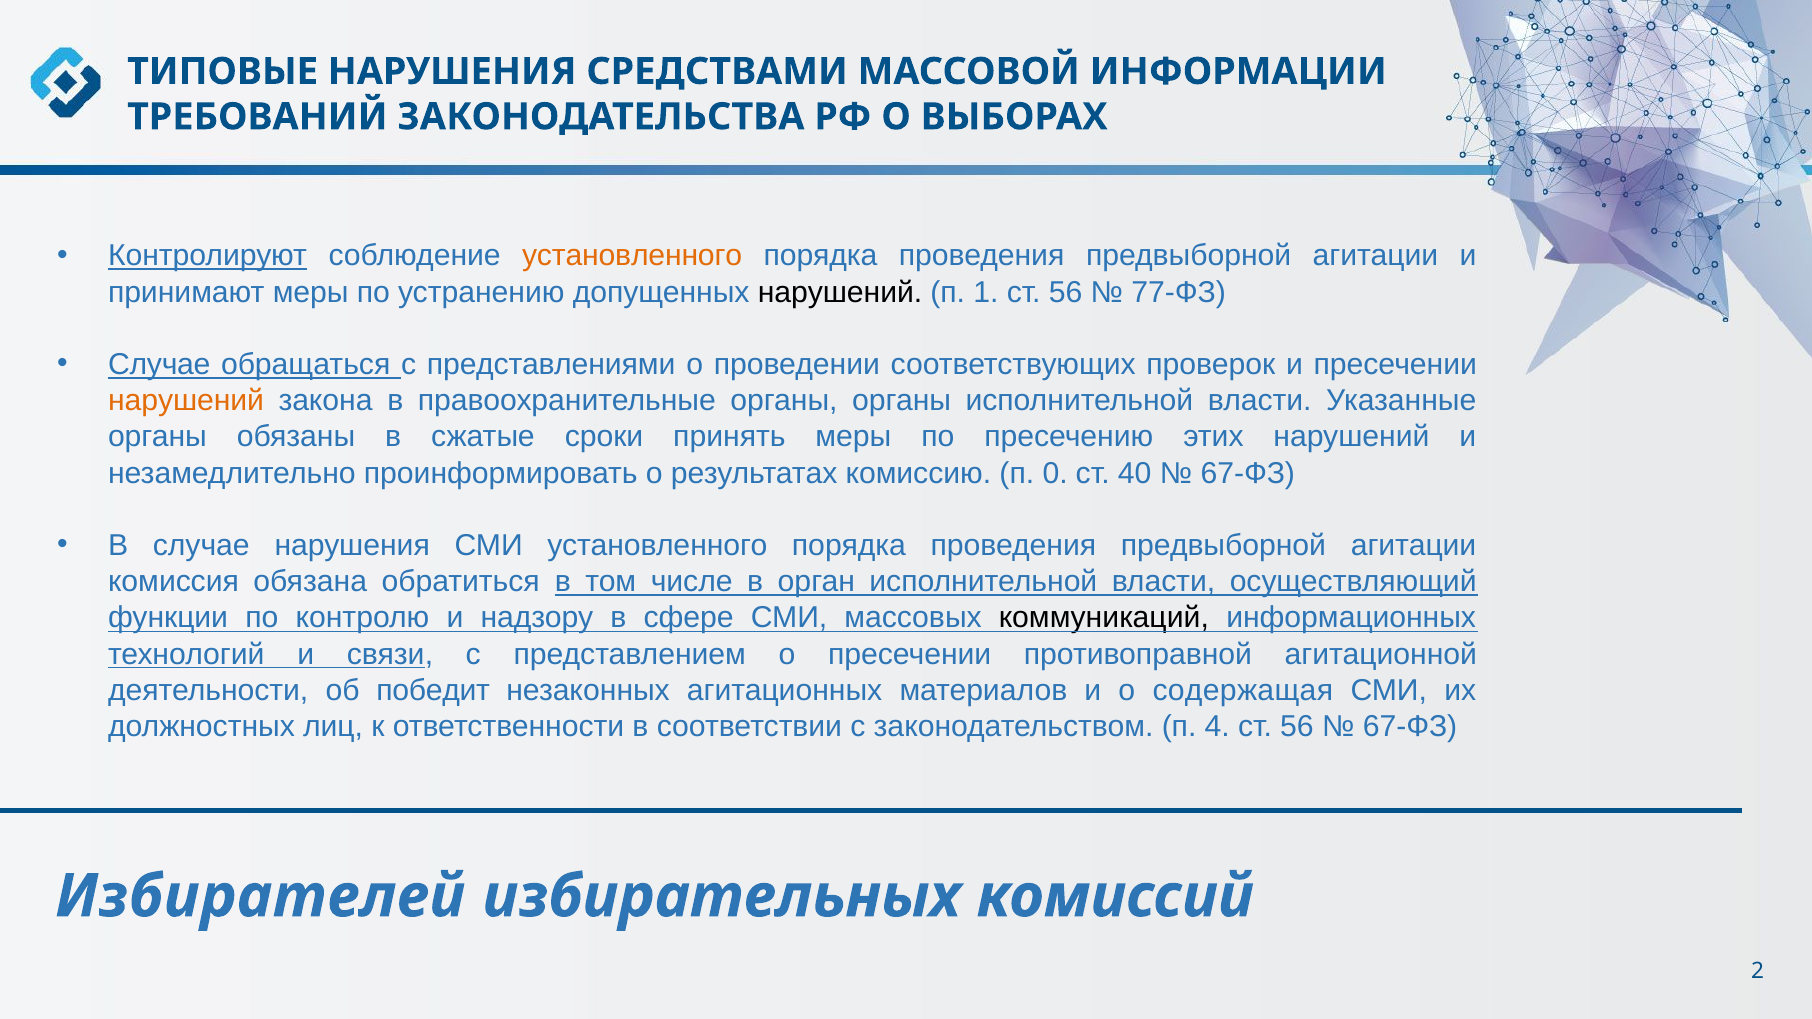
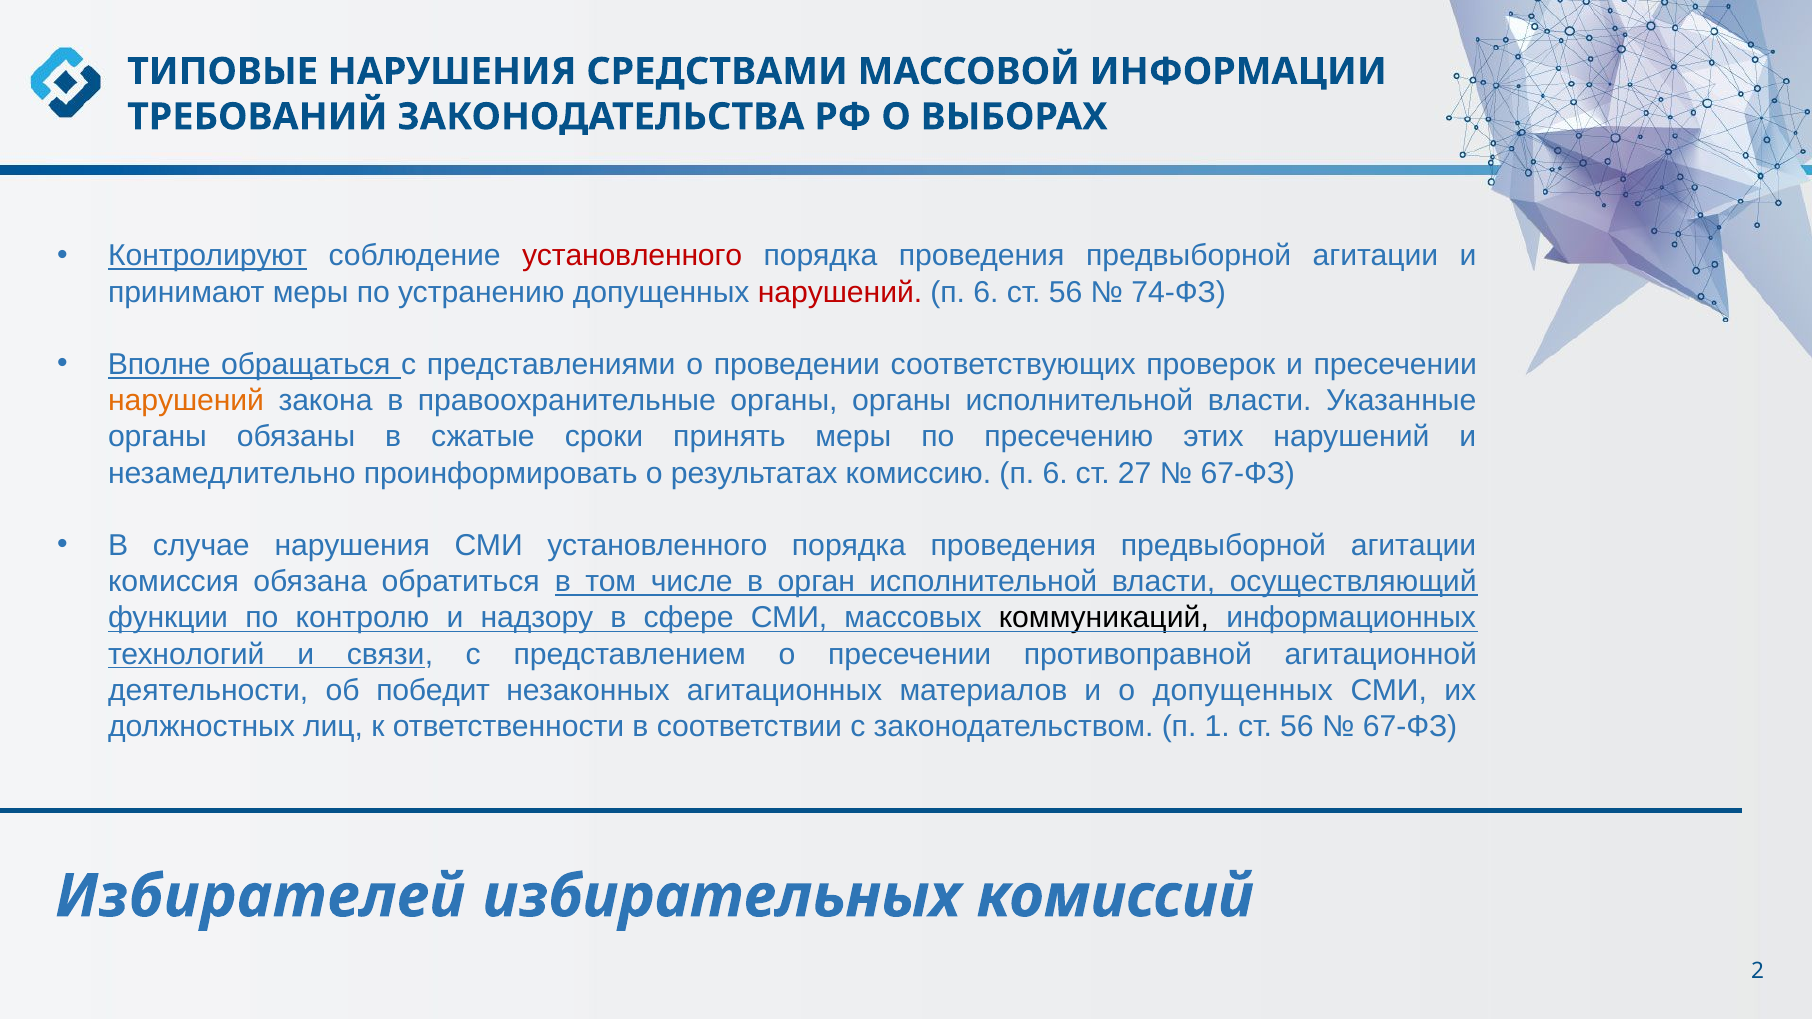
установленного at (632, 256) colour: orange -> red
нарушений at (840, 292) colour: black -> red
1 at (986, 292): 1 -> 6
77-ФЗ: 77-ФЗ -> 74-ФЗ
Случае at (159, 365): Случае -> Вполне
комиссию п 0: 0 -> 6
40: 40 -> 27
о содержащая: содержащая -> допущенных
4: 4 -> 1
